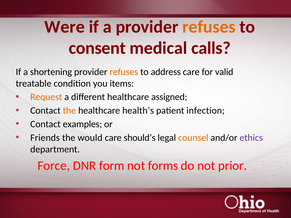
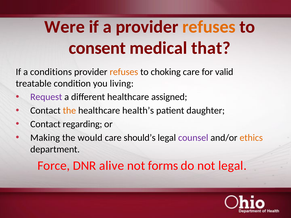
calls: calls -> that
shortening: shortening -> conditions
address: address -> choking
items: items -> living
Request colour: orange -> purple
infection: infection -> daughter
examples: examples -> regarding
Friends: Friends -> Making
counsel colour: orange -> purple
ethics colour: purple -> orange
form: form -> alive
not prior: prior -> legal
